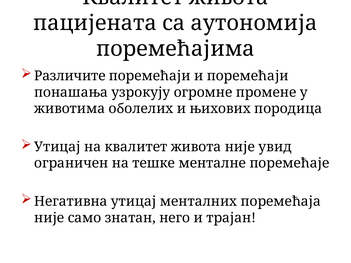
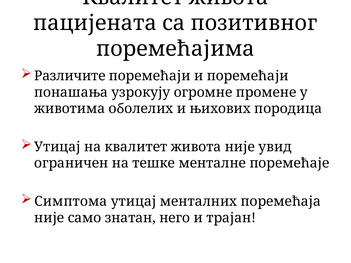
аутономија: аутономија -> позитивног
Негативна: Негативна -> Симптома
